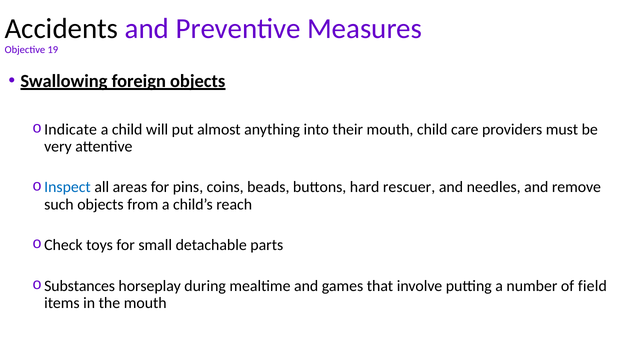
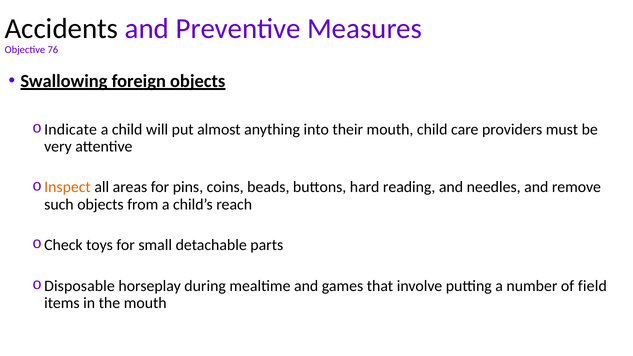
19: 19 -> 76
Inspect colour: blue -> orange
rescuer: rescuer -> reading
Substances: Substances -> Disposable
